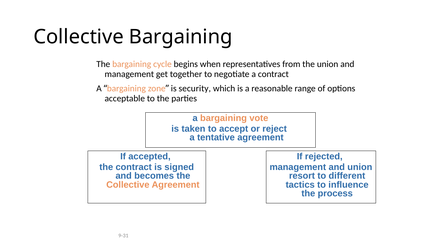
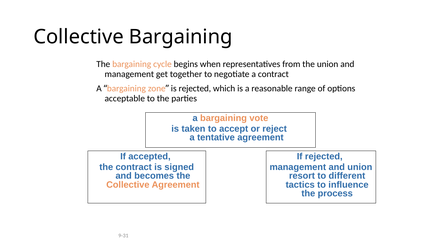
is security: security -> rejected
